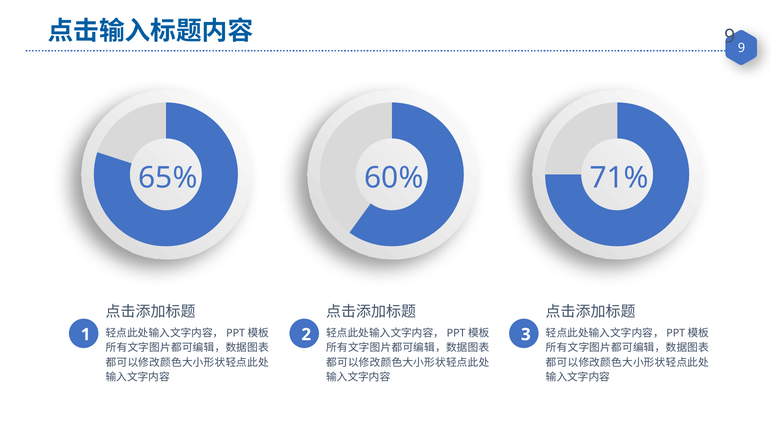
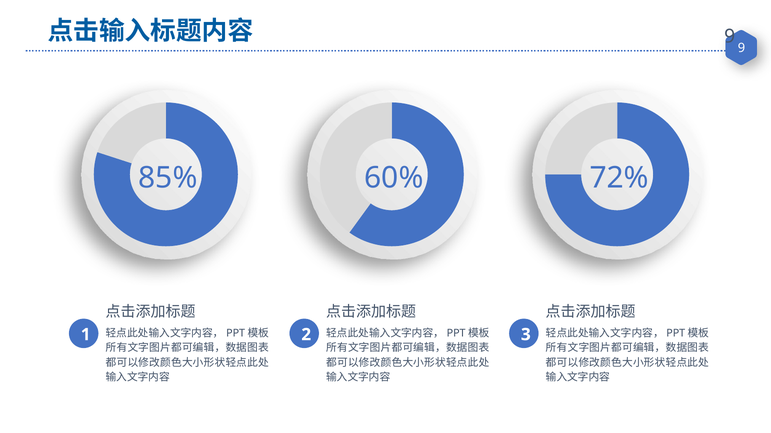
65%: 65% -> 85%
71%: 71% -> 72%
